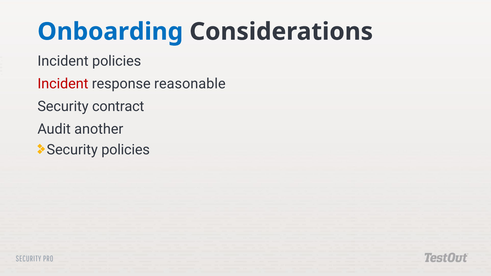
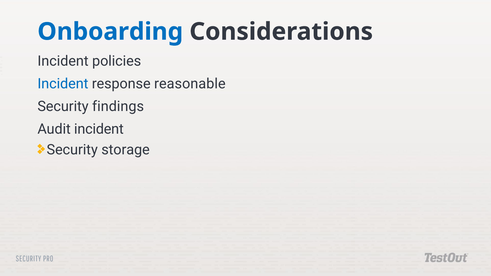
Incident at (63, 84) colour: red -> blue
contract: contract -> findings
Audit another: another -> incident
Security policies: policies -> storage
